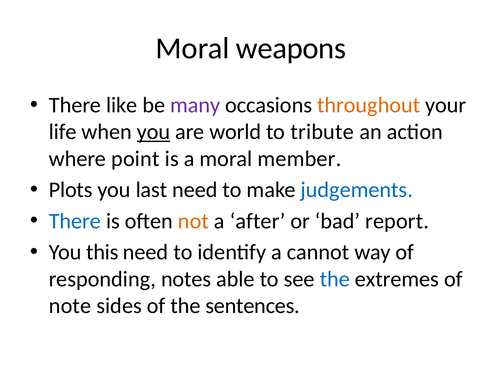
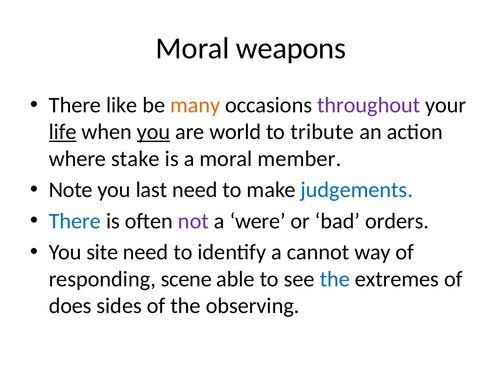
many colour: purple -> orange
throughout colour: orange -> purple
life underline: none -> present
point: point -> stake
Plots: Plots -> Note
not colour: orange -> purple
after: after -> were
report: report -> orders
this: this -> site
notes: notes -> scene
note: note -> does
sentences: sentences -> observing
